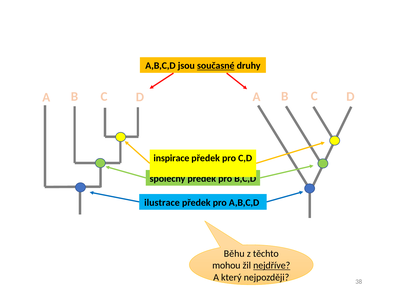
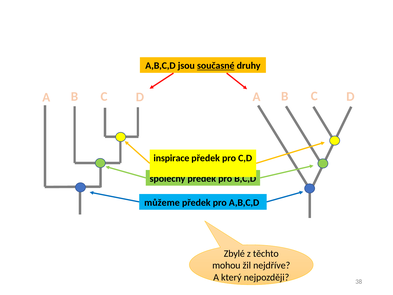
ilustrace: ilustrace -> můžeme
Běhu: Běhu -> Zbylé
nejdříve underline: present -> none
